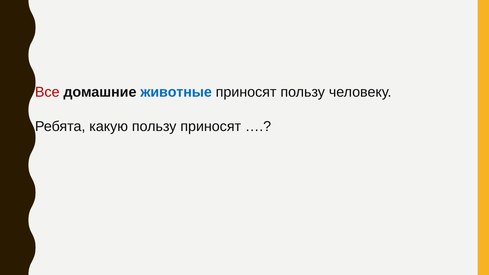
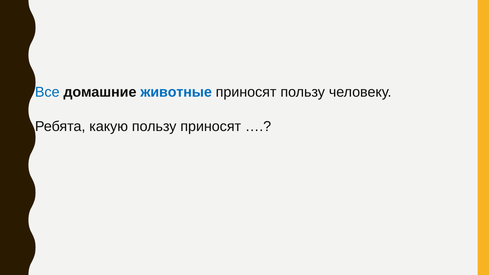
Все colour: red -> blue
